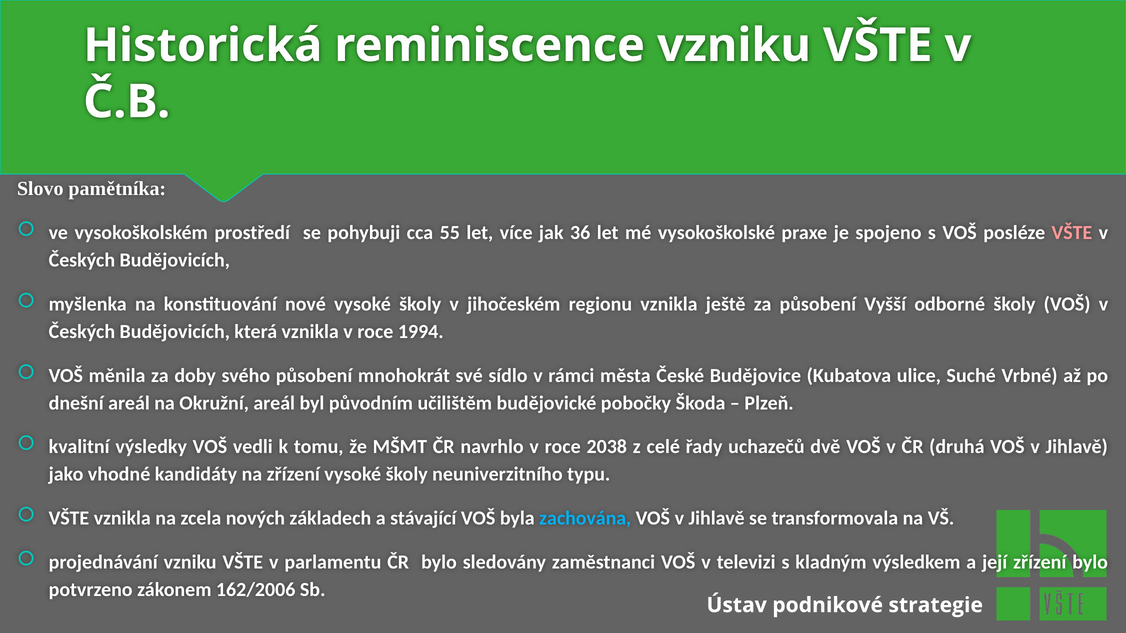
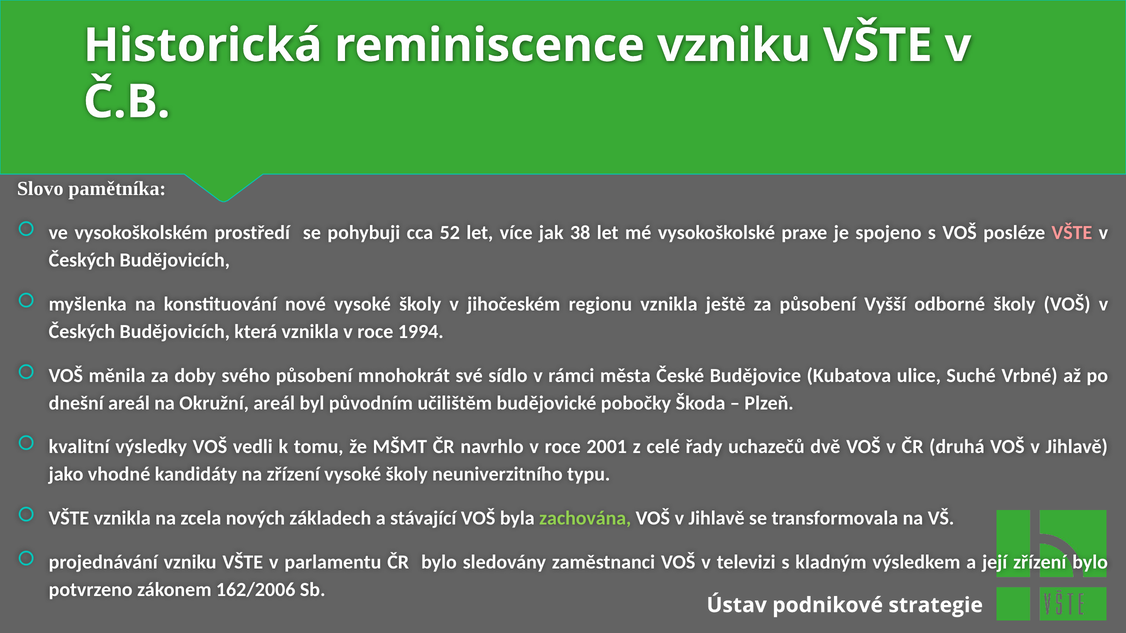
55: 55 -> 52
36: 36 -> 38
2038: 2038 -> 2001
zachována colour: light blue -> light green
